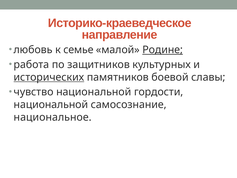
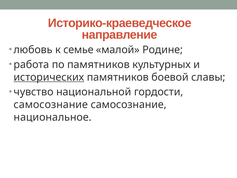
Родине underline: present -> none
по защитников: защитников -> памятников
национальной at (51, 105): национальной -> самосознание
